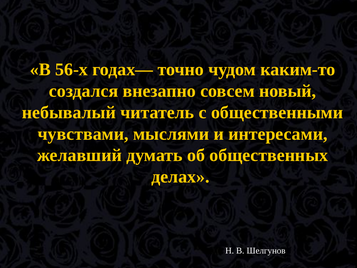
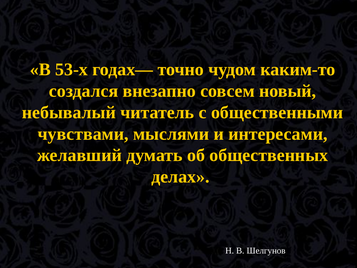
56-х: 56-х -> 53-х
